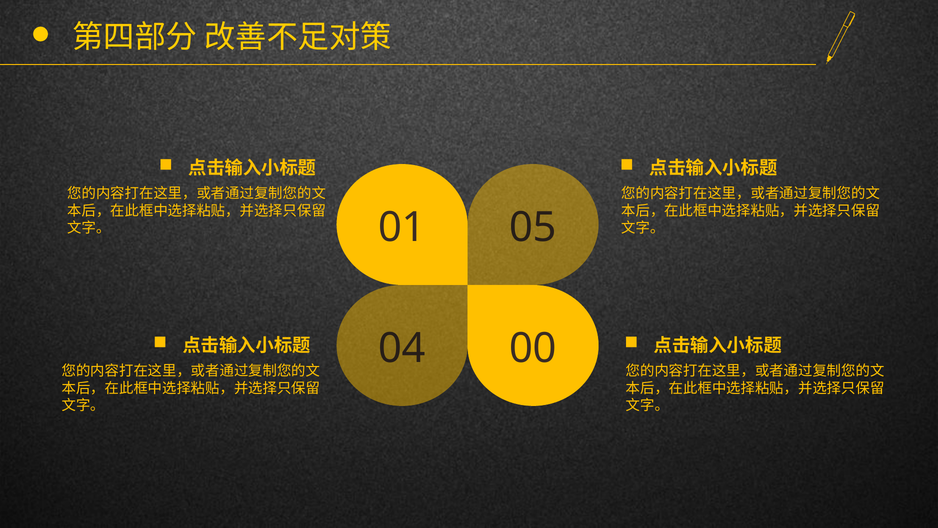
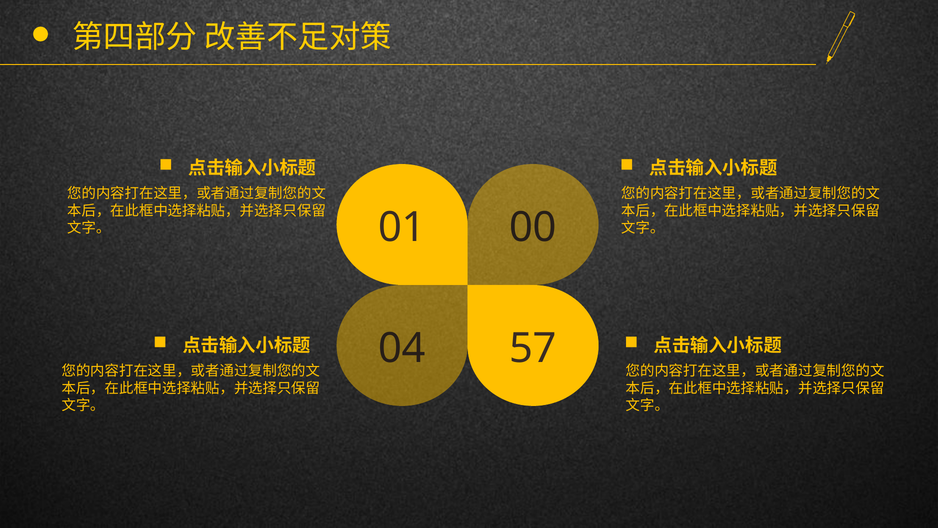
05: 05 -> 00
00: 00 -> 57
